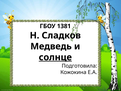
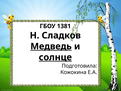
Медведь underline: none -> present
